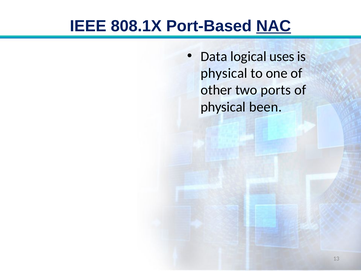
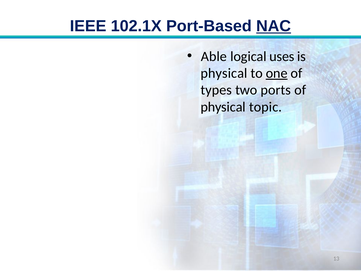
808.1X: 808.1X -> 102.1X
Data: Data -> Able
one underline: none -> present
other: other -> types
been: been -> topic
